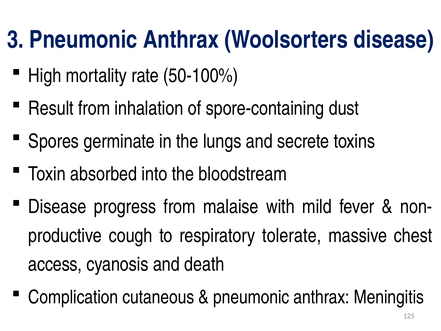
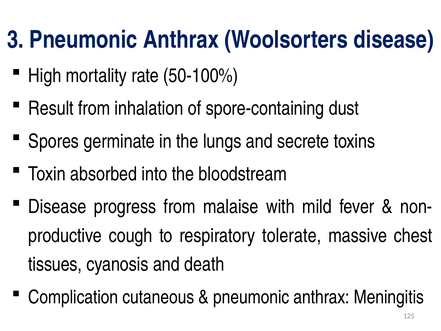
access: access -> tissues
